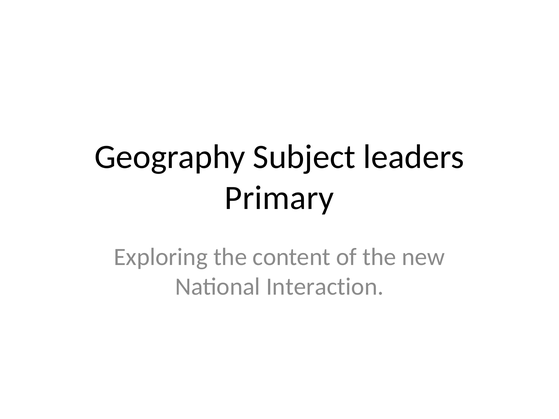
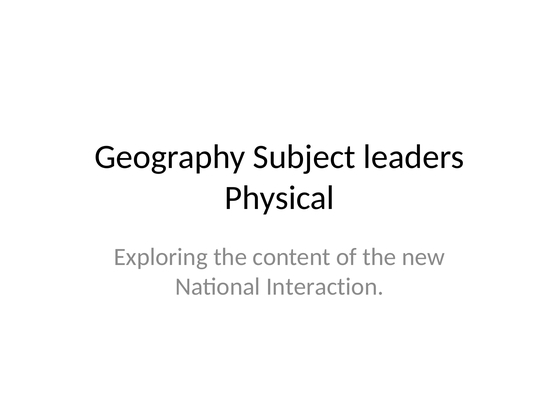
Primary: Primary -> Physical
